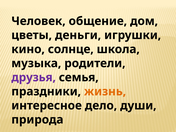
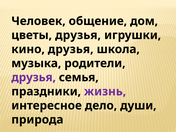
цветы деньги: деньги -> друзья
кино солнце: солнце -> друзья
жизнь colour: orange -> purple
